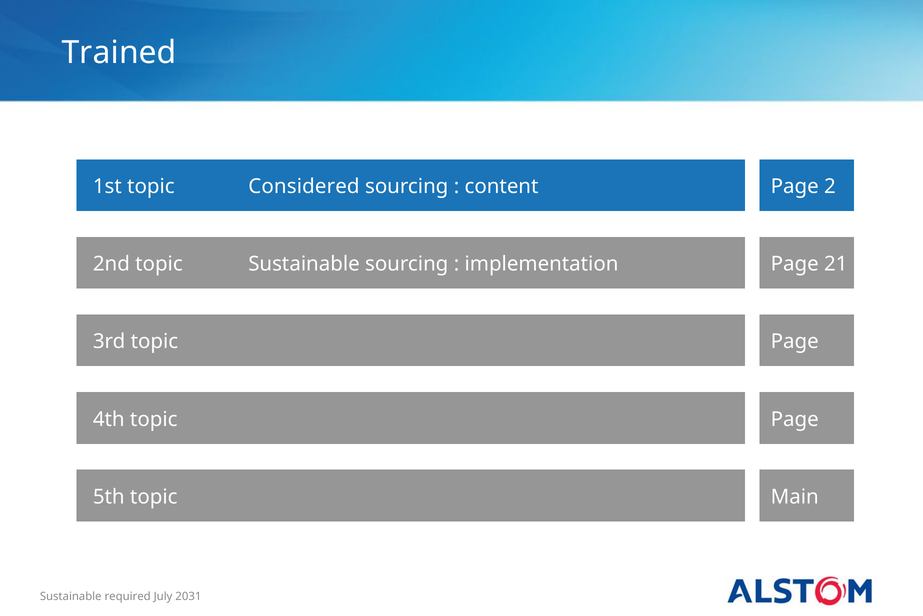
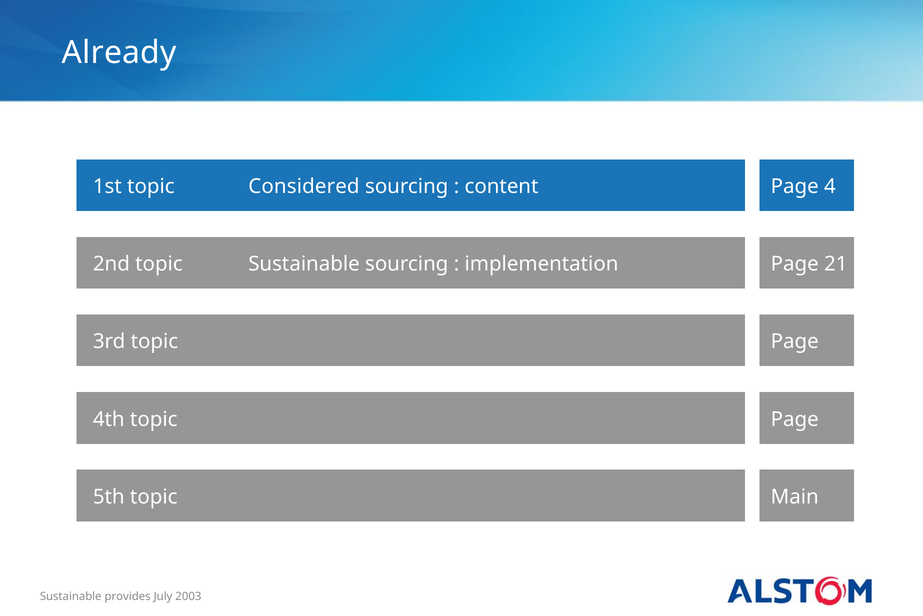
Trained: Trained -> Already
2: 2 -> 4
required: required -> provides
2031: 2031 -> 2003
